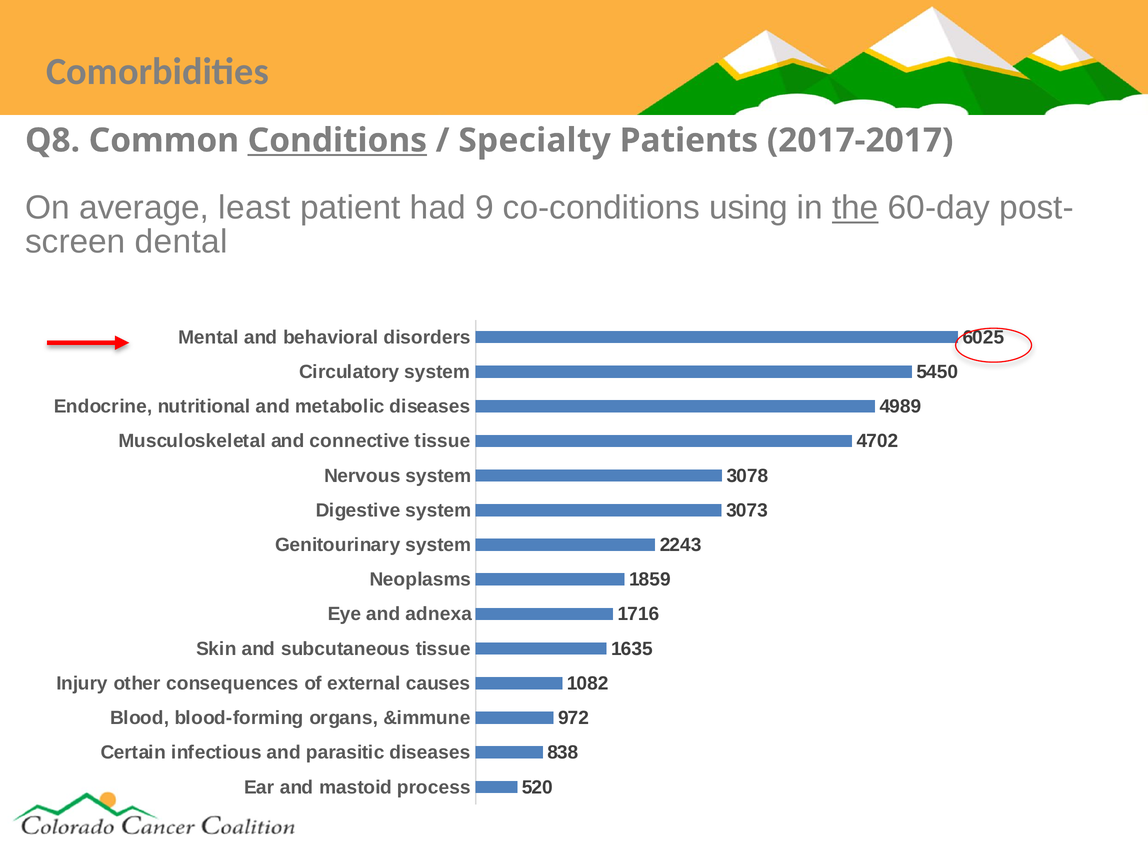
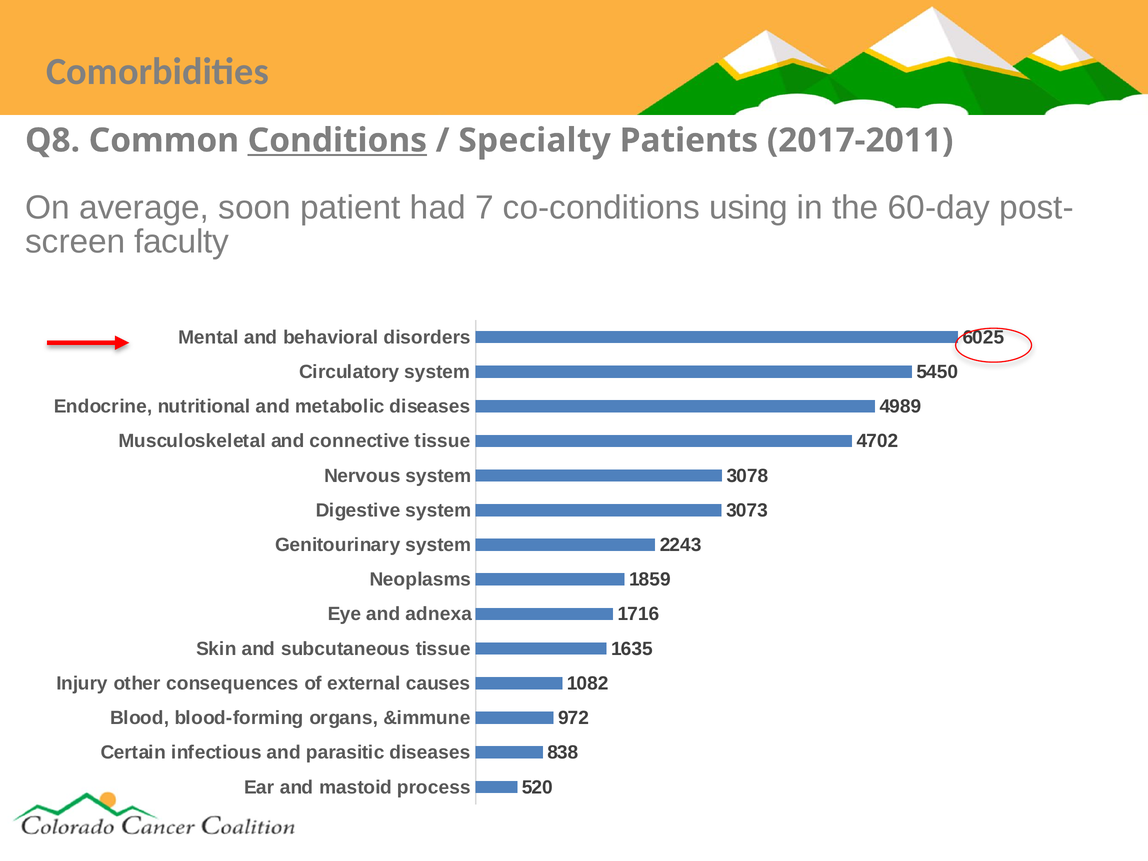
2017-2017: 2017-2017 -> 2017-2011
least: least -> soon
9: 9 -> 7
the underline: present -> none
dental: dental -> faculty
